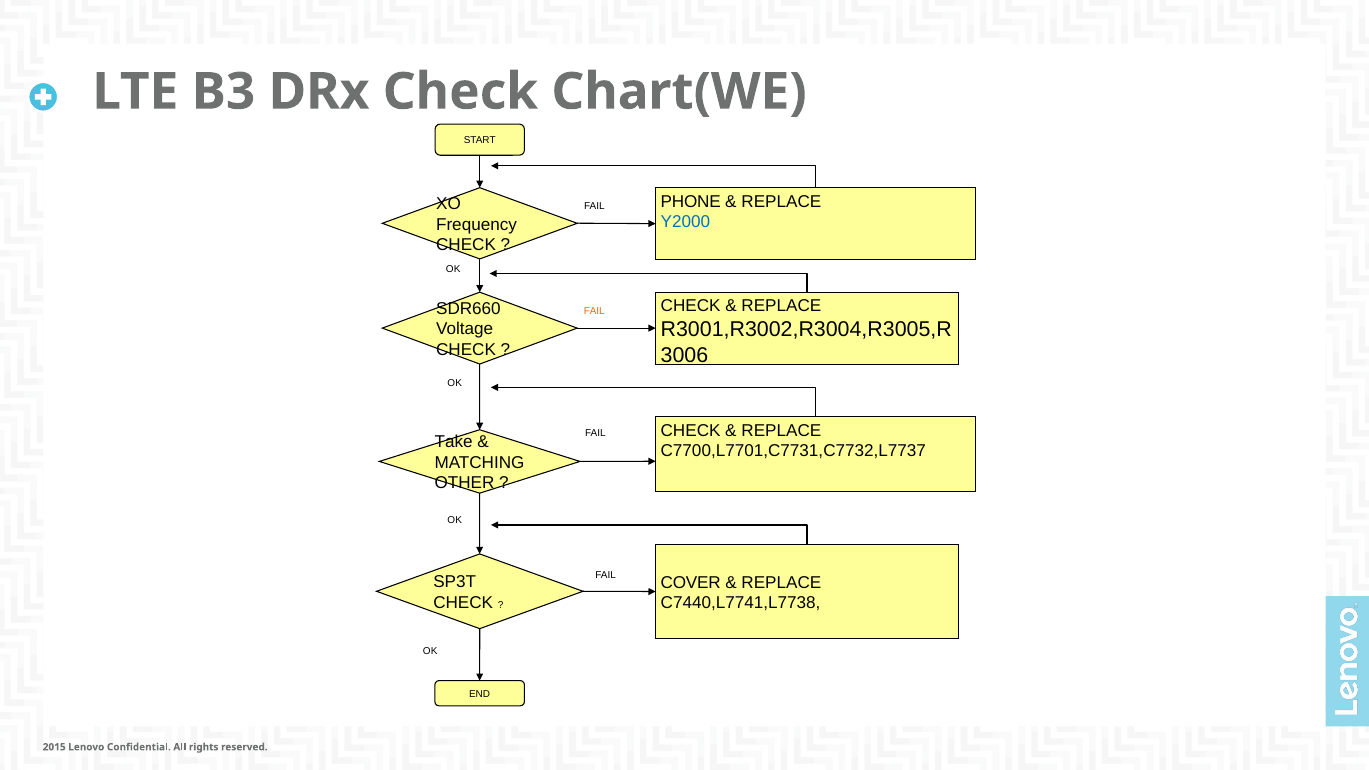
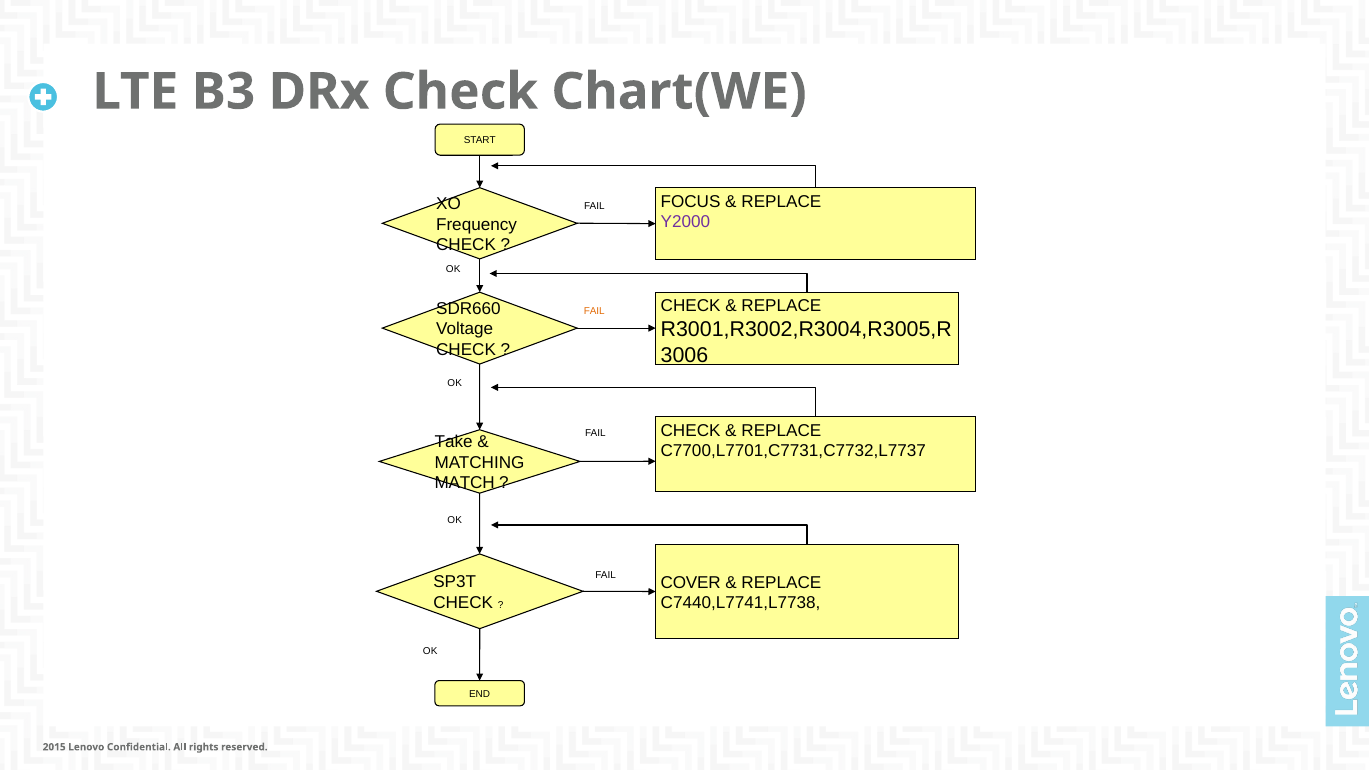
PHONE: PHONE -> FOCUS
Y2000 colour: blue -> purple
OTHER: OTHER -> MATCH
